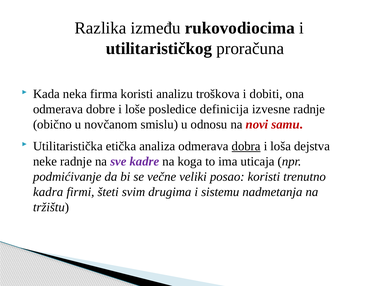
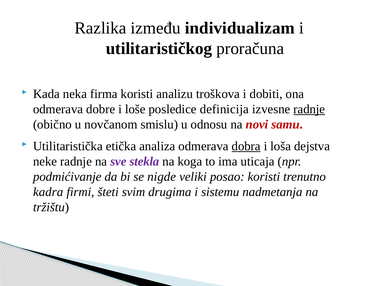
rukovodiocima: rukovodiocima -> individualizam
radnje at (309, 109) underline: none -> present
kadre: kadre -> stekla
večne: večne -> nigde
